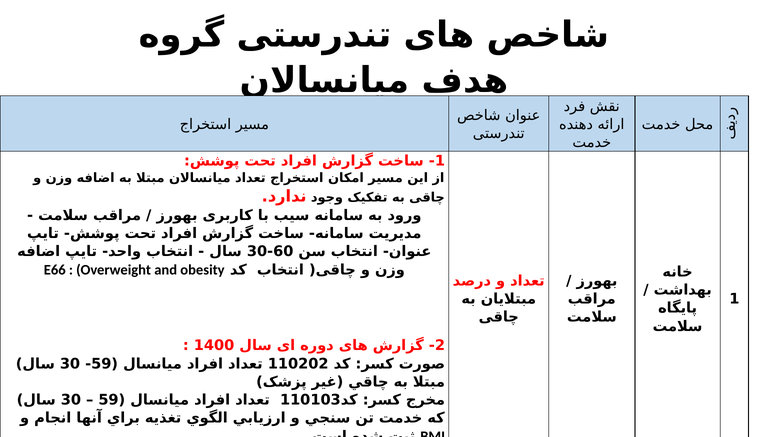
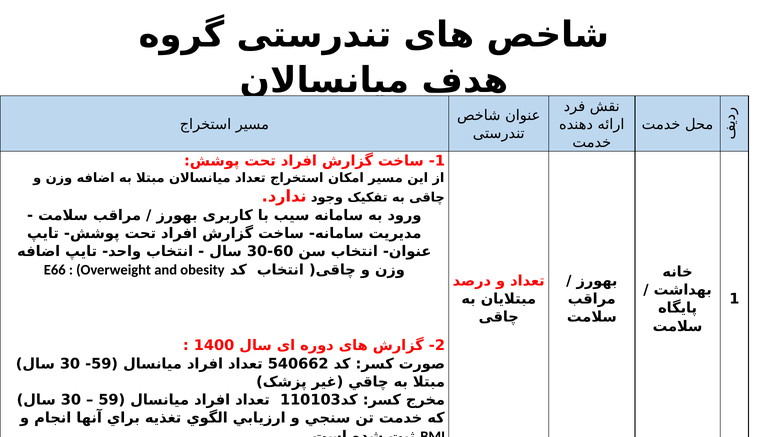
110202: 110202 -> 540662
